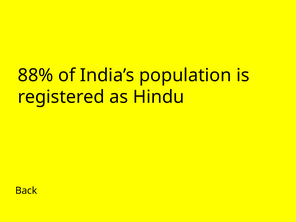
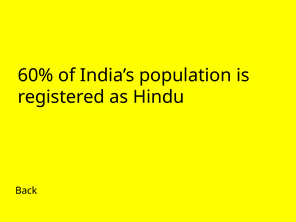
88%: 88% -> 60%
